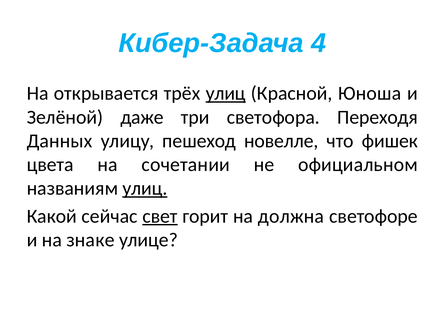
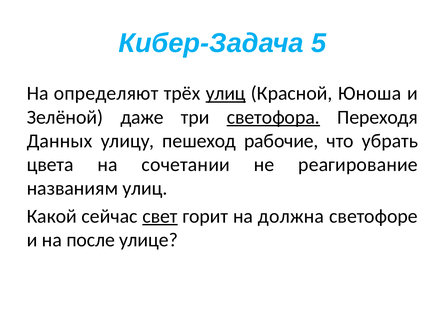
4: 4 -> 5
открывается: открывается -> определяют
светофора underline: none -> present
новелле: новелле -> рабочие
фишек: фишек -> убрать
официальном: официальном -> реагирование
улиц at (145, 188) underline: present -> none
знаке: знаке -> после
